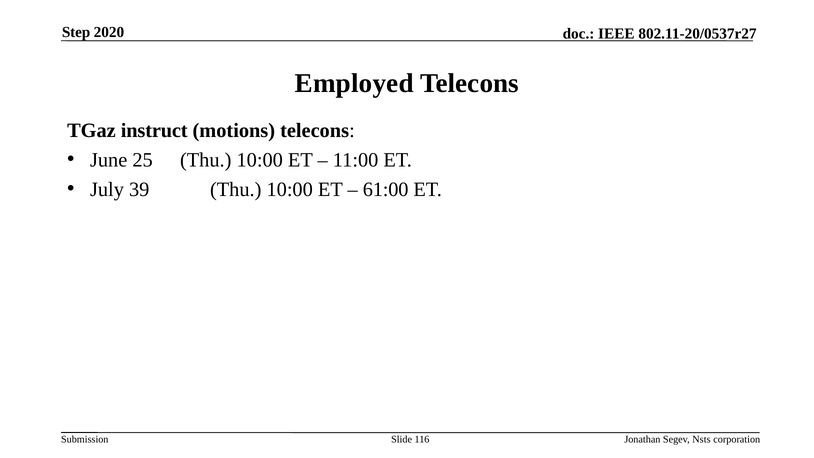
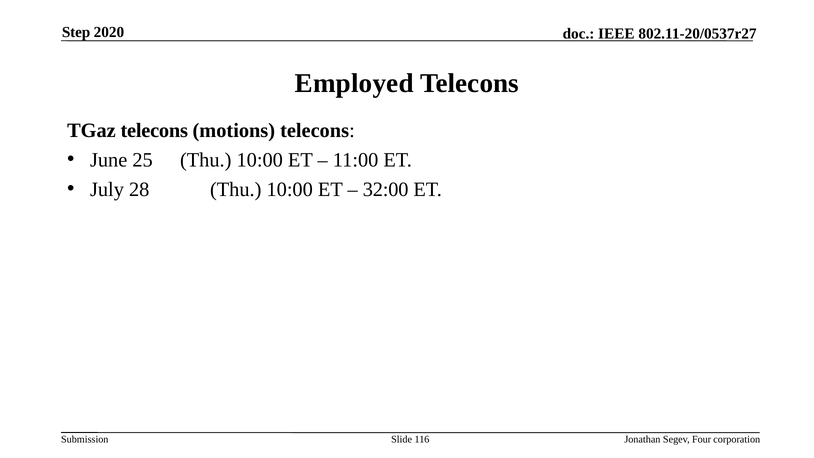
TGaz instruct: instruct -> telecons
39: 39 -> 28
61:00: 61:00 -> 32:00
Nsts: Nsts -> Four
